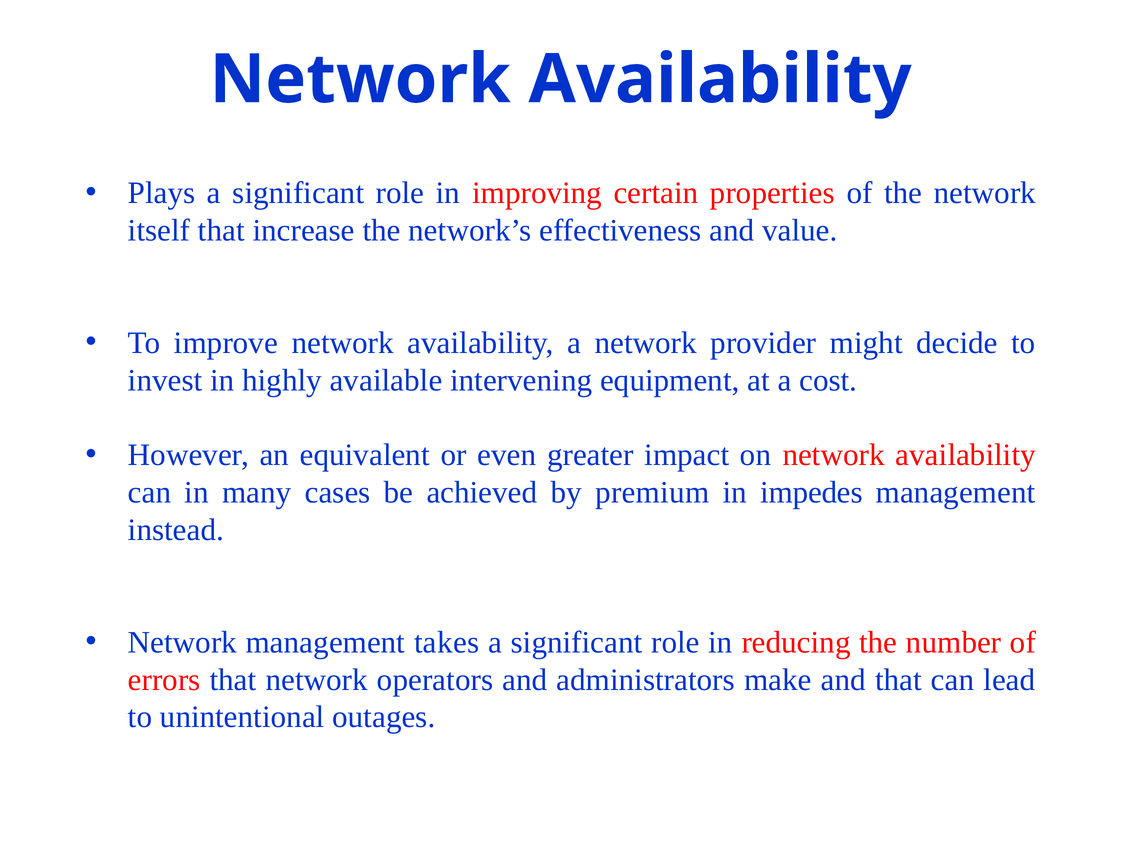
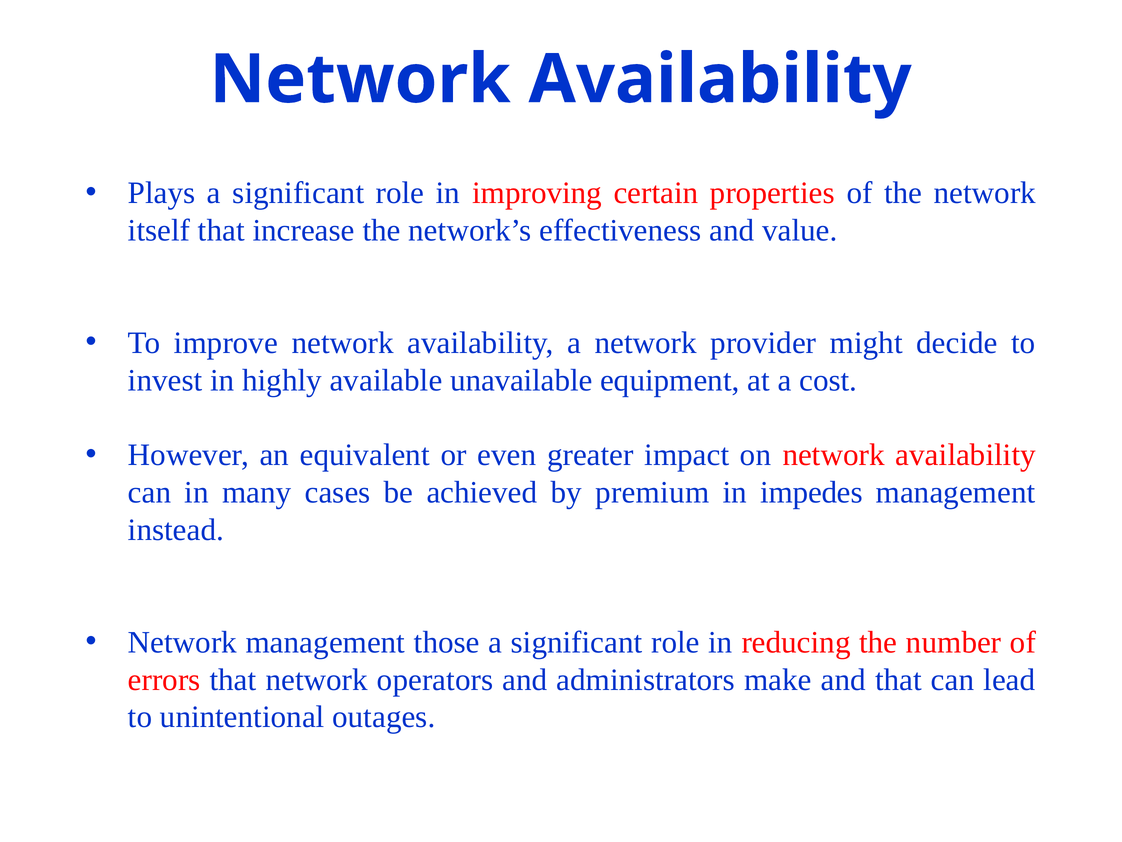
intervening: intervening -> unavailable
takes: takes -> those
